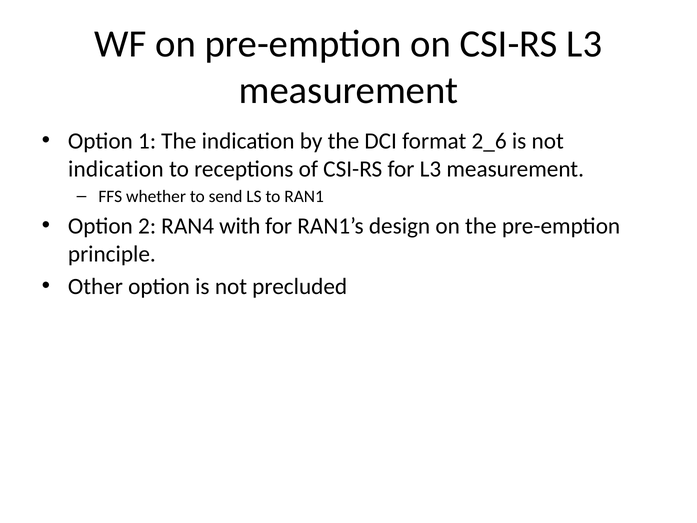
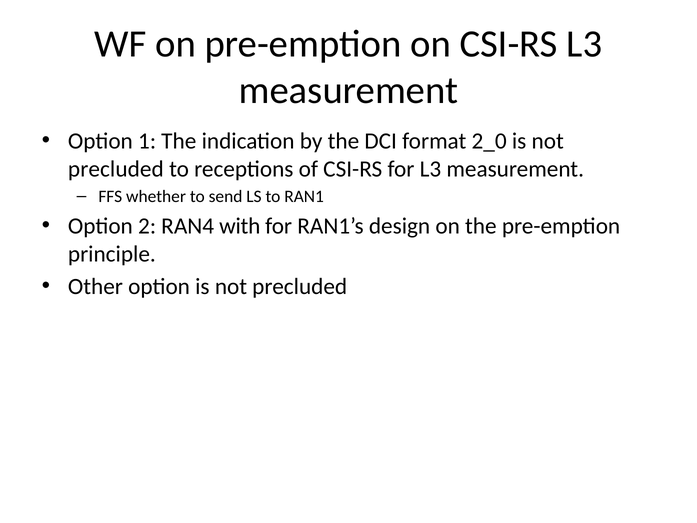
2_6: 2_6 -> 2_0
indication at (116, 169): indication -> precluded
